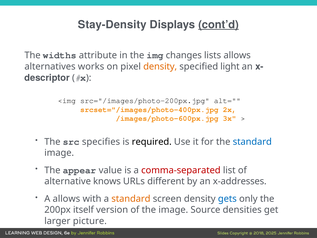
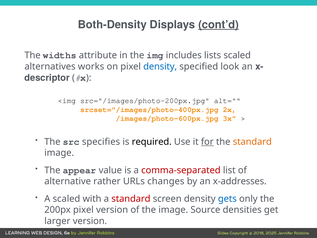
Stay-Density: Stay-Density -> Both-Density
changes: changes -> includes
lists allows: allows -> scaled
density at (160, 67) colour: orange -> blue
light: light -> look
for underline: none -> present
standard at (252, 142) colour: blue -> orange
knows: knows -> rather
different: different -> changes
A allows: allows -> scaled
standard at (131, 199) colour: orange -> red
200px itself: itself -> pixel
larger picture: picture -> version
